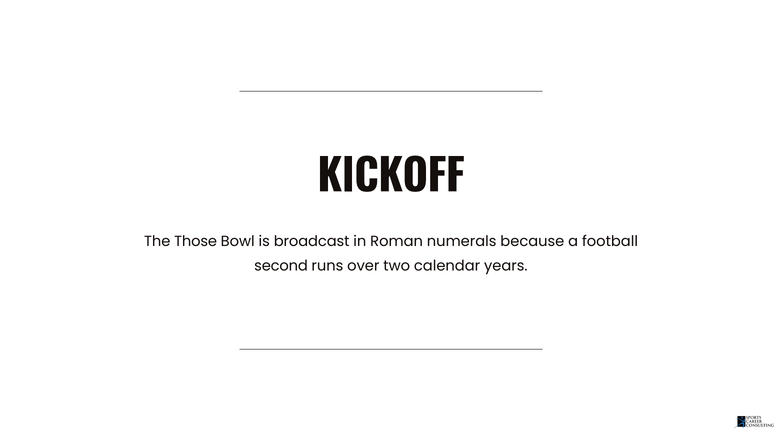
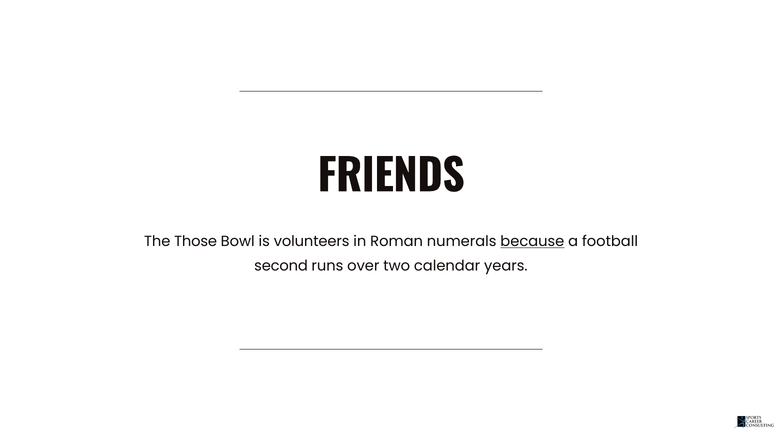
KICKOFF: KICKOFF -> FRIENDS
broadcast: broadcast -> volunteers
because underline: none -> present
